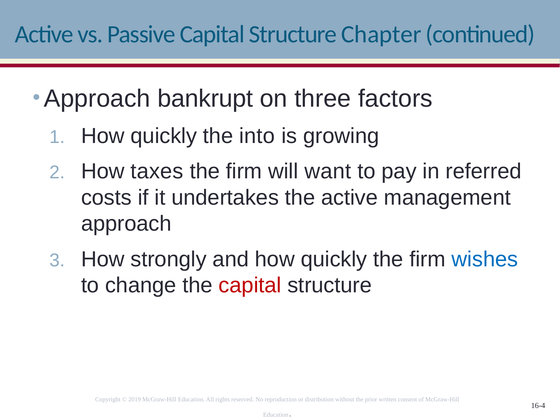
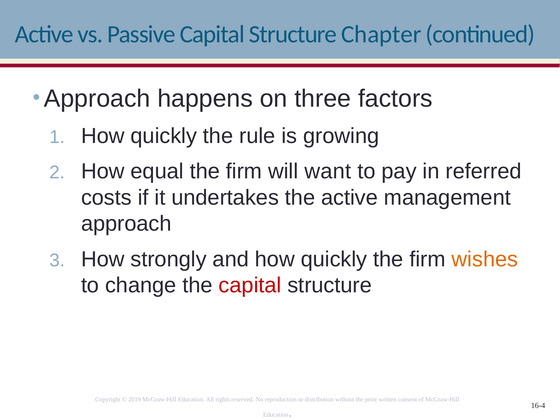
bankrupt: bankrupt -> happens
into: into -> rule
taxes: taxes -> equal
wishes colour: blue -> orange
